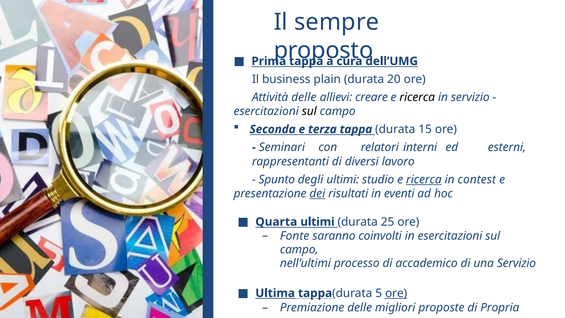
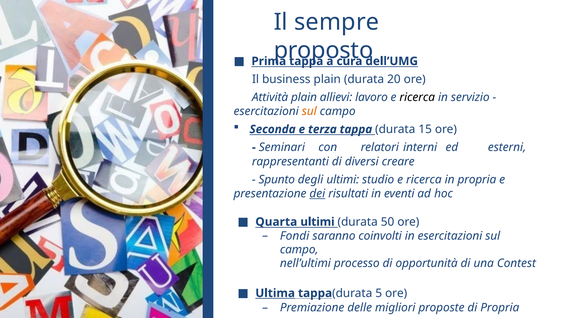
Attività delle: delle -> plain
creare: creare -> lavoro
sul at (309, 111) colour: black -> orange
lavoro: lavoro -> creare
ricerca at (424, 179) underline: present -> none
in contest: contest -> propria
25: 25 -> 50
Fonte: Fonte -> Fondi
accademico: accademico -> opportunità
una Servizio: Servizio -> Contest
ore at (396, 293) underline: present -> none
